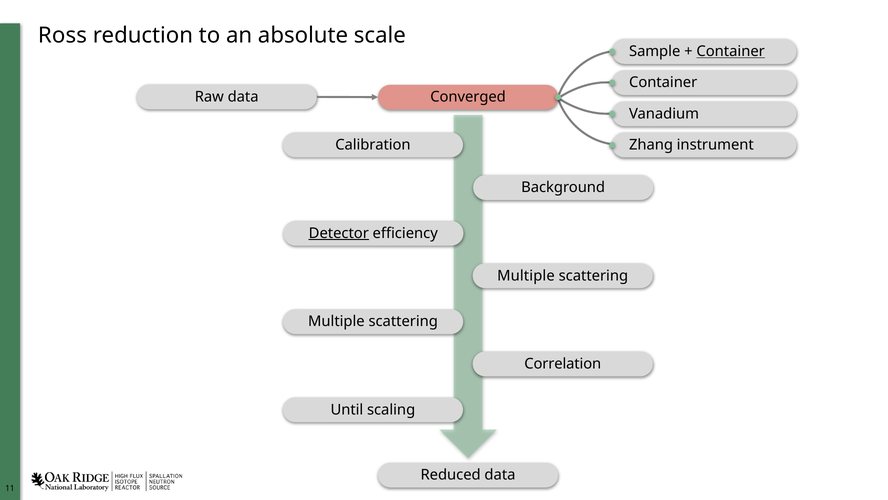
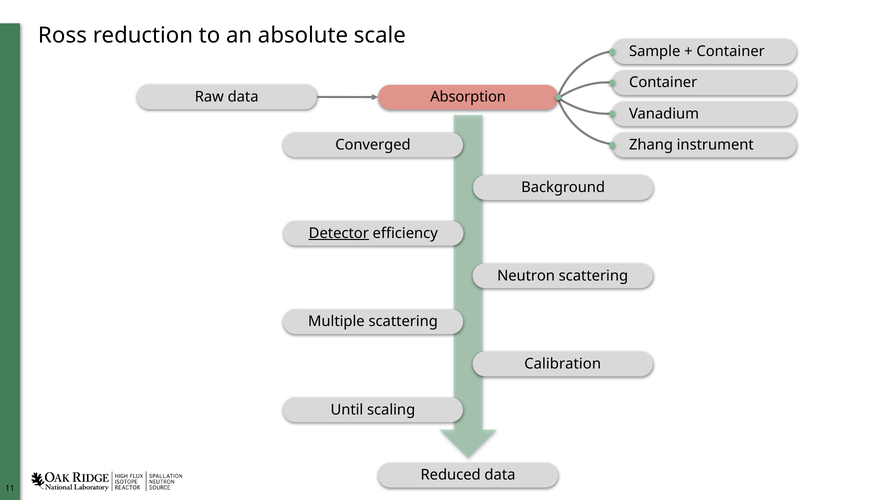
Container at (731, 51) underline: present -> none
Converged: Converged -> Absorption
Calibration: Calibration -> Converged
Multiple at (526, 275): Multiple -> Neutron
Correlation: Correlation -> Calibration
